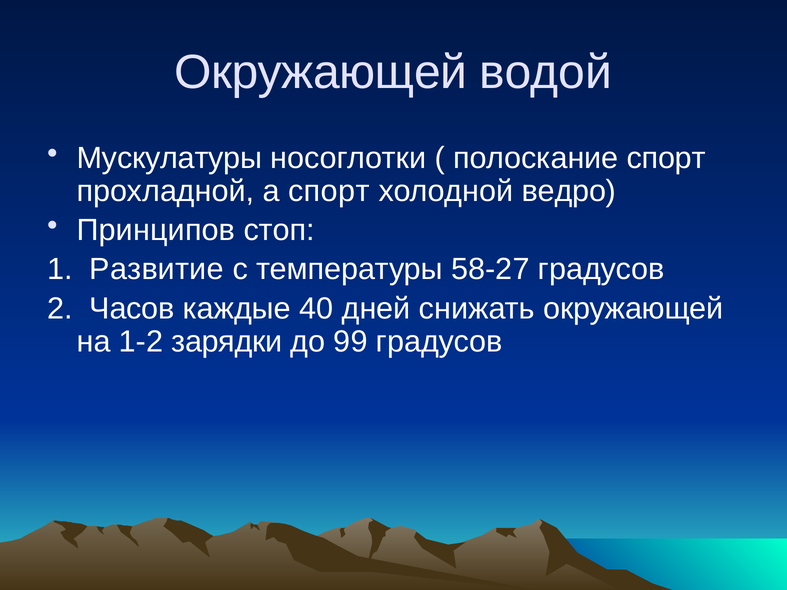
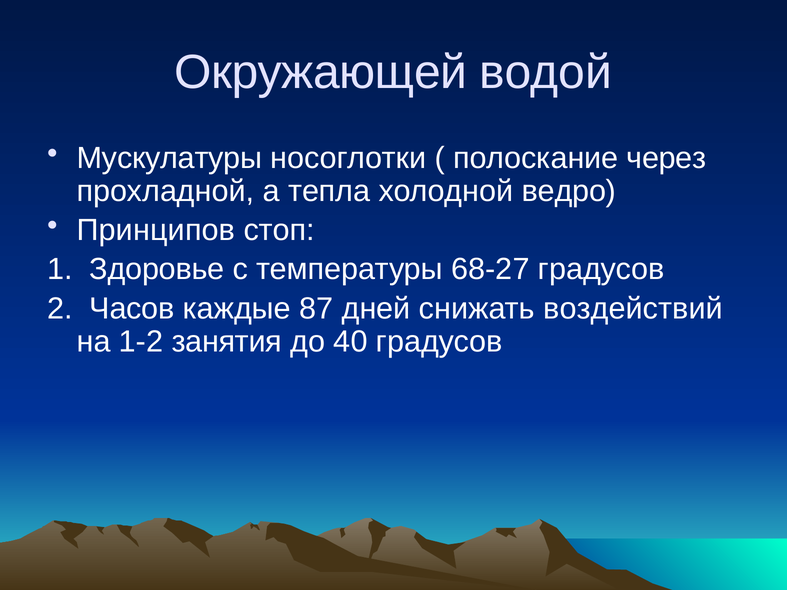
полоскание спорт: спорт -> через
а спорт: спорт -> тепла
Развитие: Развитие -> Здоровье
58-27: 58-27 -> 68-27
40: 40 -> 87
снижать окружающей: окружающей -> воздействий
зарядки: зарядки -> занятия
99: 99 -> 40
